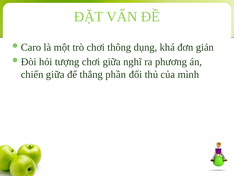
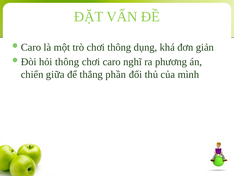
hỏi tượng: tượng -> thông
chơi giữa: giữa -> caro
